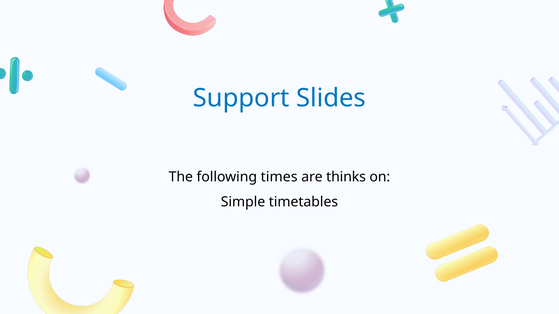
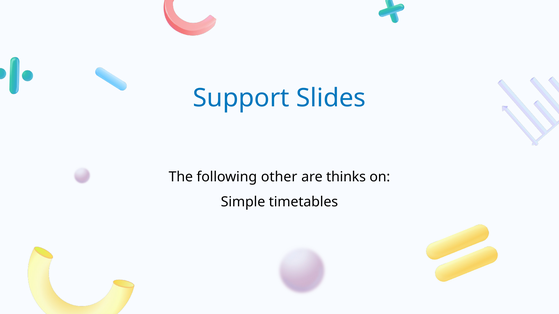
times: times -> other
